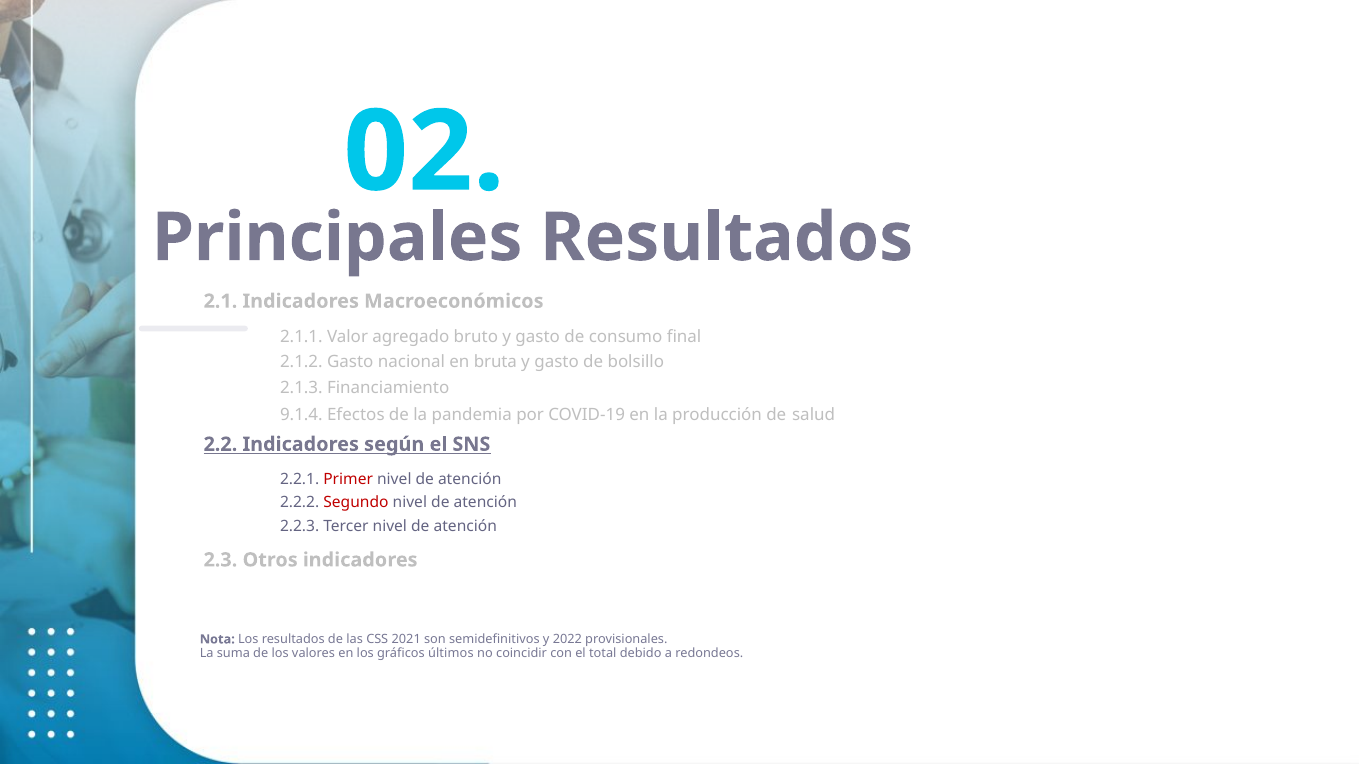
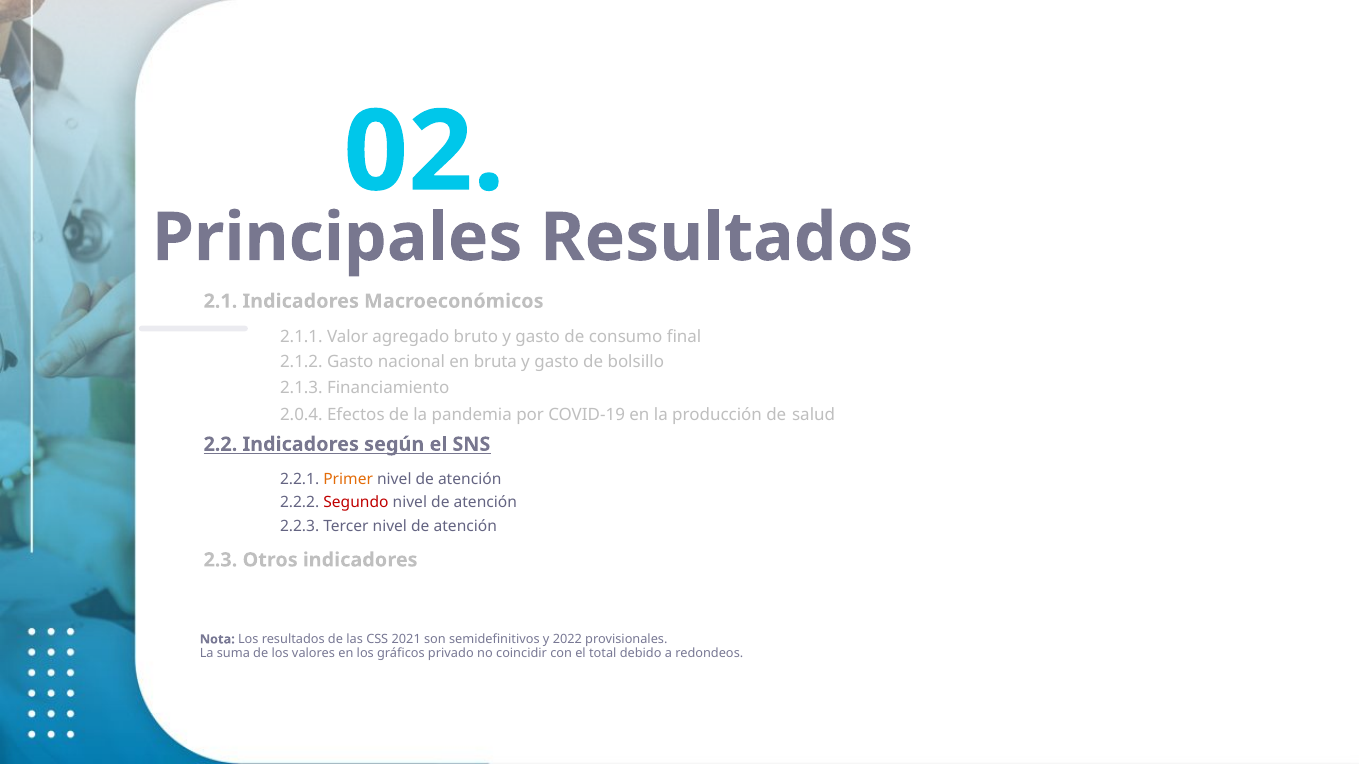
9.1.4: 9.1.4 -> 2.0.4
Primer colour: red -> orange
últimos: últimos -> privado
